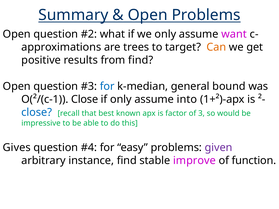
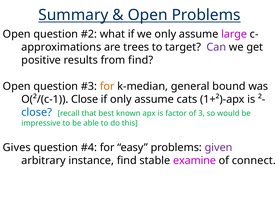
want: want -> large
Can colour: orange -> purple
for at (107, 86) colour: blue -> orange
into: into -> cats
improve: improve -> examine
function: function -> connect
